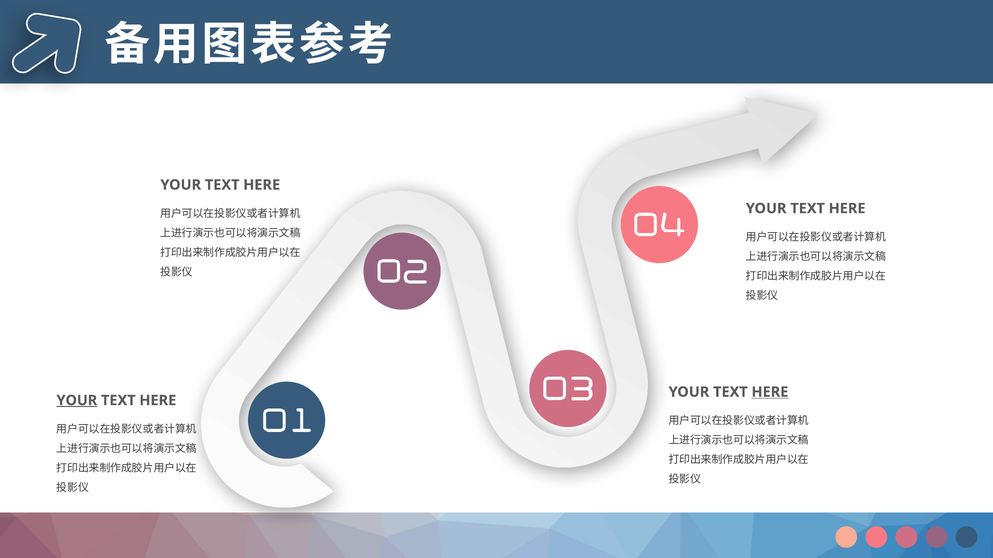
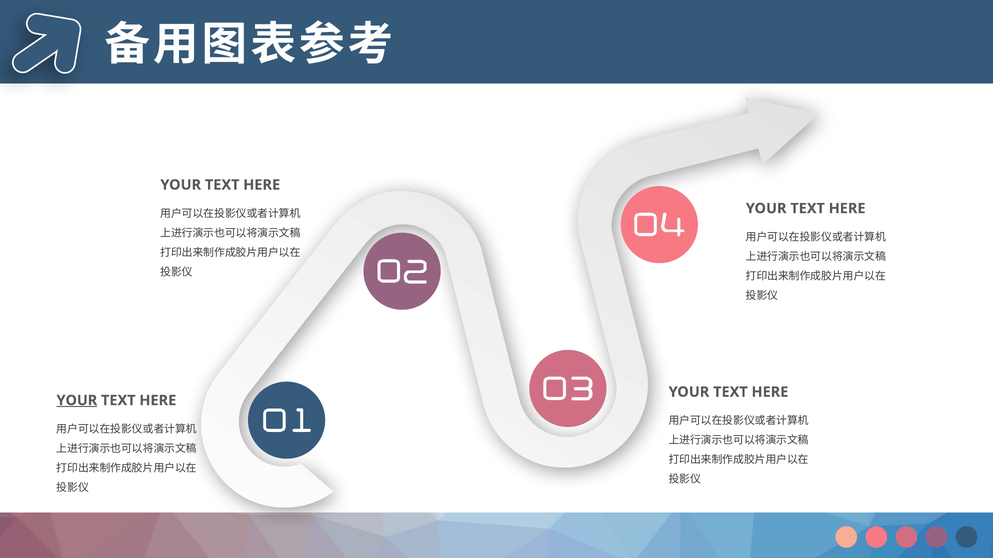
HERE at (770, 392) underline: present -> none
